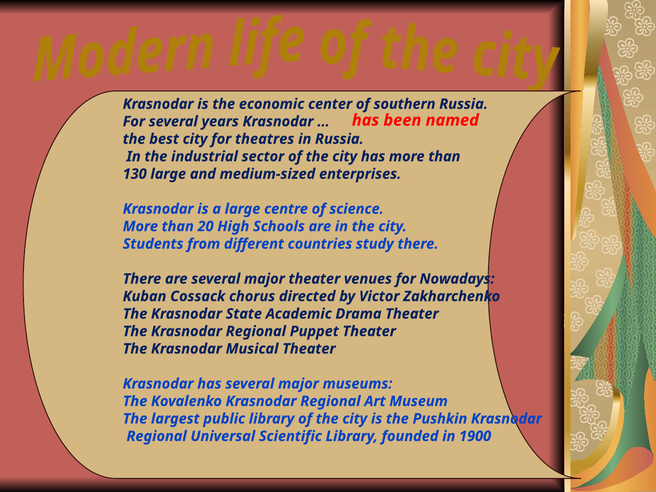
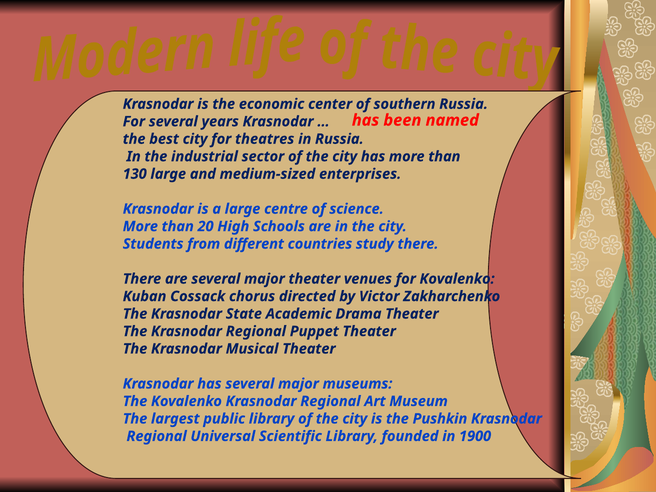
for Nowadays: Nowadays -> Kovalenko
